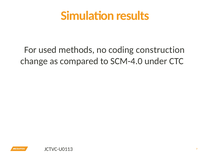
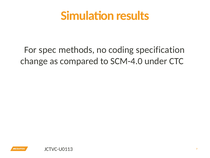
used: used -> spec
construction: construction -> specification
